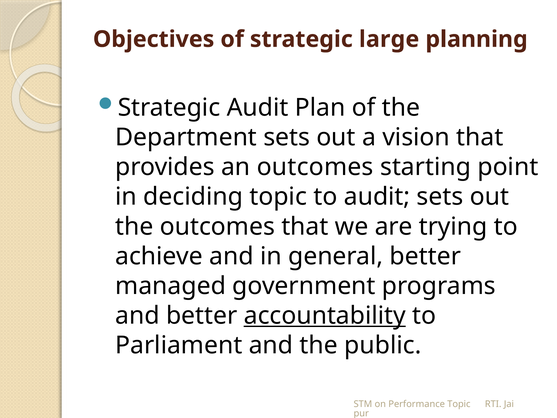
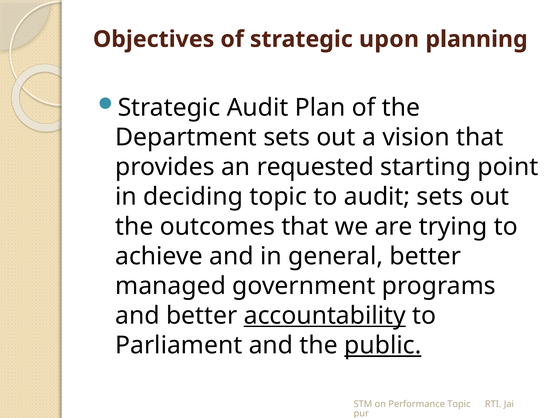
large: large -> upon
an outcomes: outcomes -> requested
public underline: none -> present
